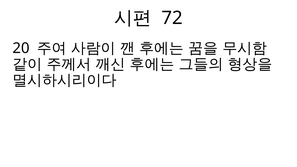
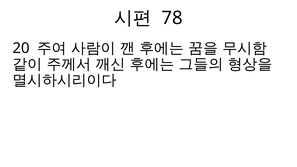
72: 72 -> 78
